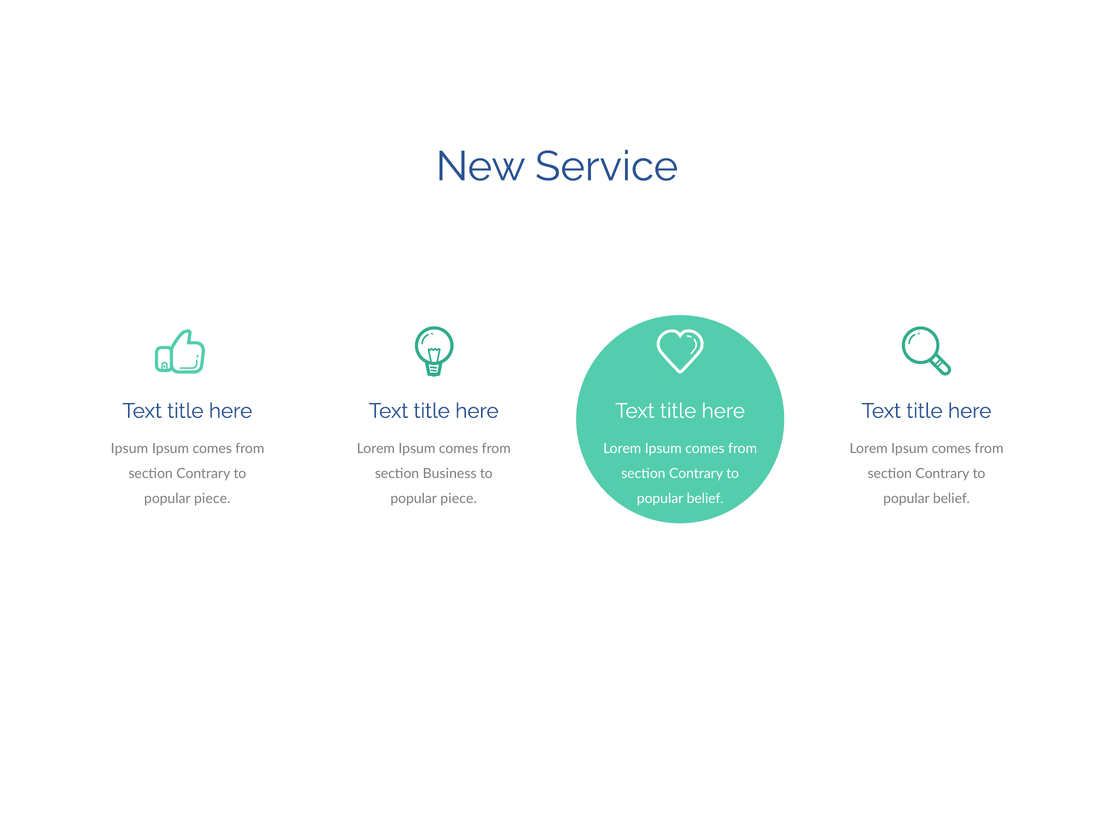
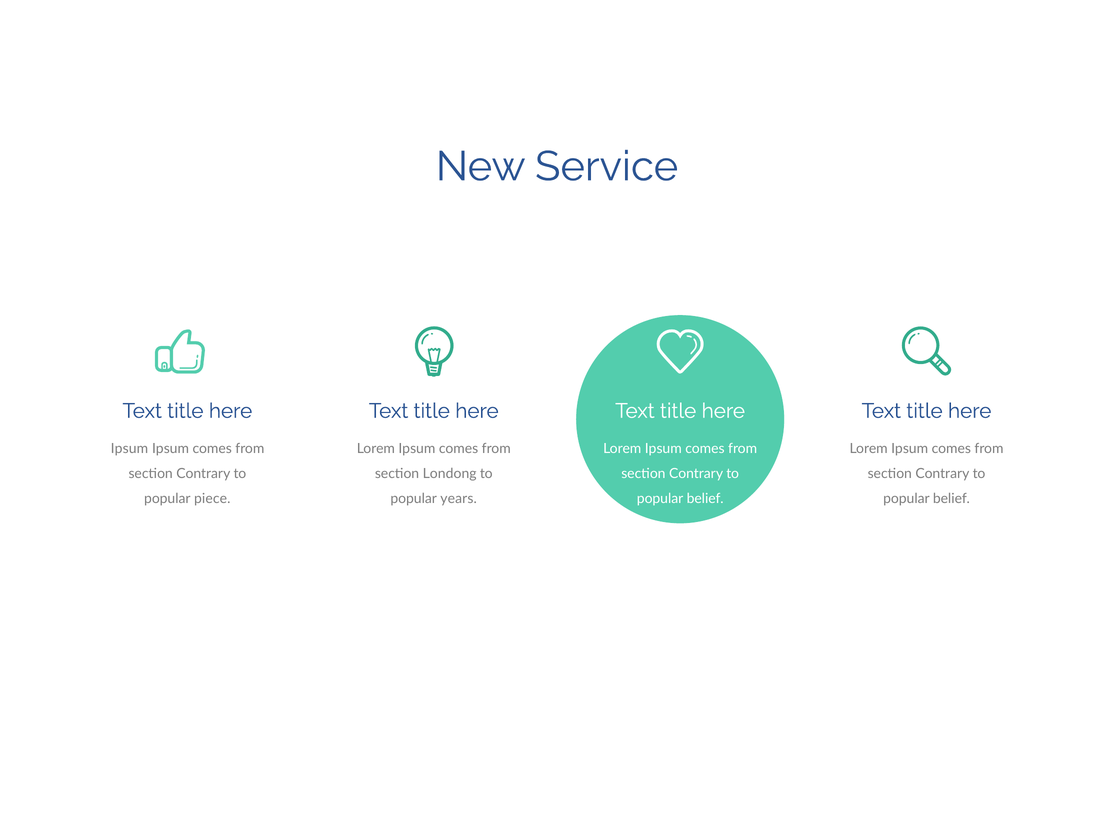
Business: Business -> Londong
piece at (459, 498): piece -> years
